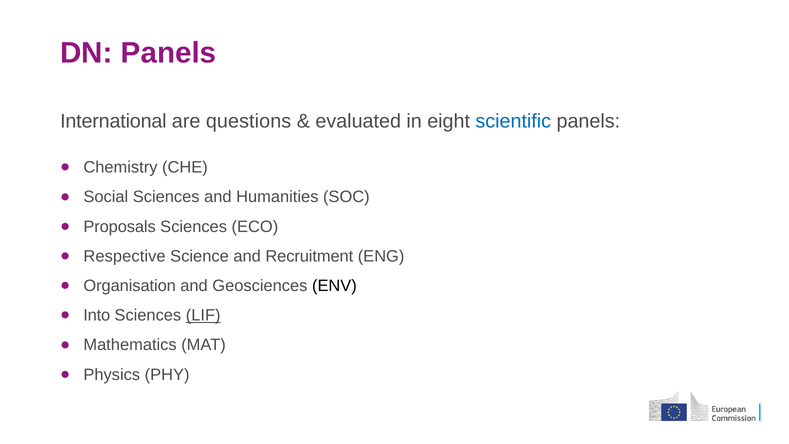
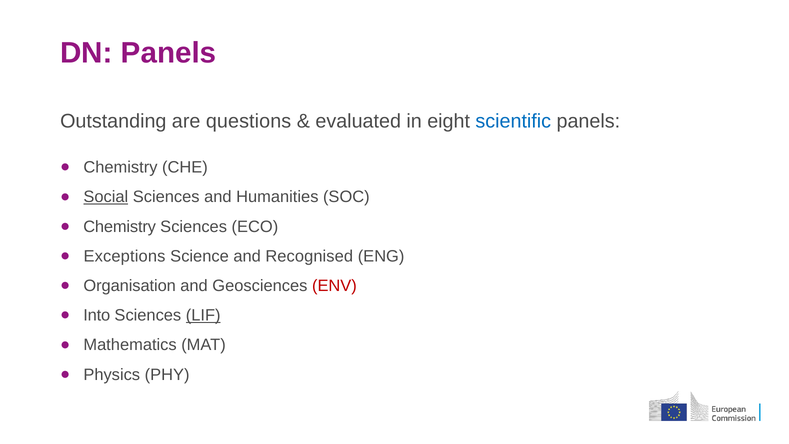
International: International -> Outstanding
Social underline: none -> present
Proposals at (120, 227): Proposals -> Chemistry
Respective: Respective -> Exceptions
Recruitment: Recruitment -> Recognised
ENV colour: black -> red
